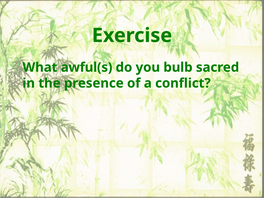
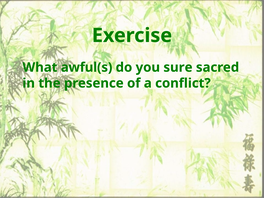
bulb: bulb -> sure
